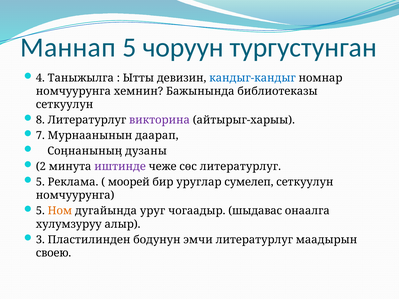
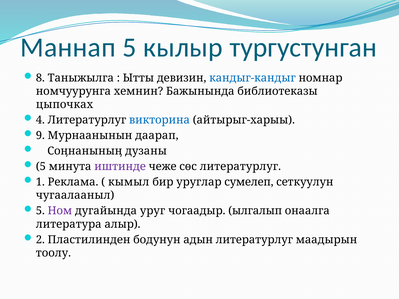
чоруун: чоруун -> кылыр
4: 4 -> 8
сеткуулун at (65, 105): сеткуулун -> цыпочках
8: 8 -> 4
викторина colour: purple -> blue
7: 7 -> 9
2 at (41, 167): 2 -> 5
5 at (40, 182): 5 -> 1
моорей: моорей -> кымыл
номчуурунга at (75, 195): номчуурунга -> чугаалааныл
Ном colour: orange -> purple
шыдавас: шыдавас -> ылгалып
хулумзуруу: хулумзуруу -> литература
3: 3 -> 2
эмчи: эмчи -> адын
своею: своею -> тоолу
